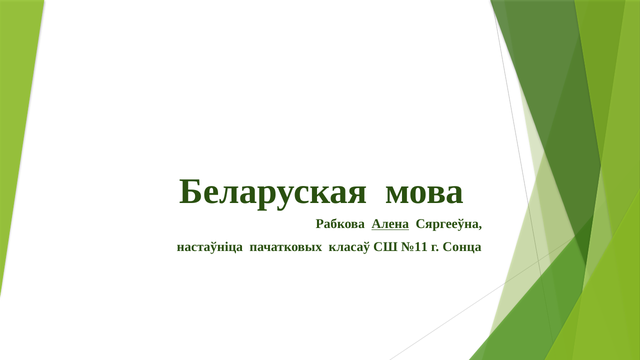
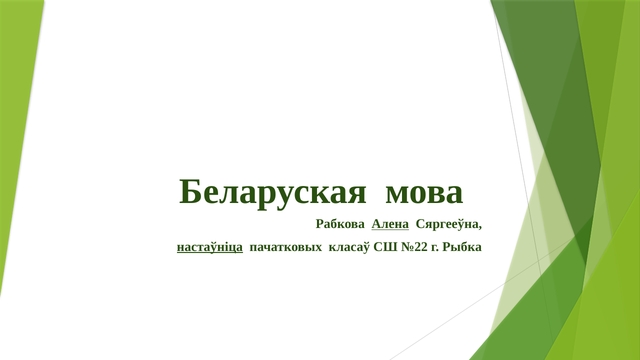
настаўніца underline: none -> present
№11: №11 -> №22
Сонца: Сонца -> Рыбка
